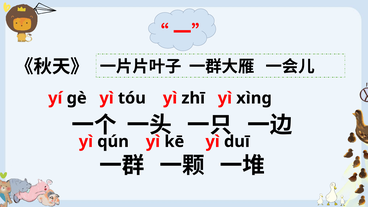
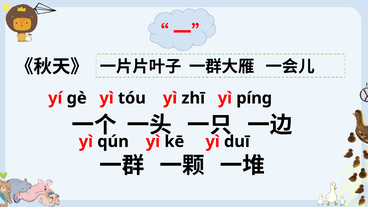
xìnɡ: xìnɡ -> pínɡ
